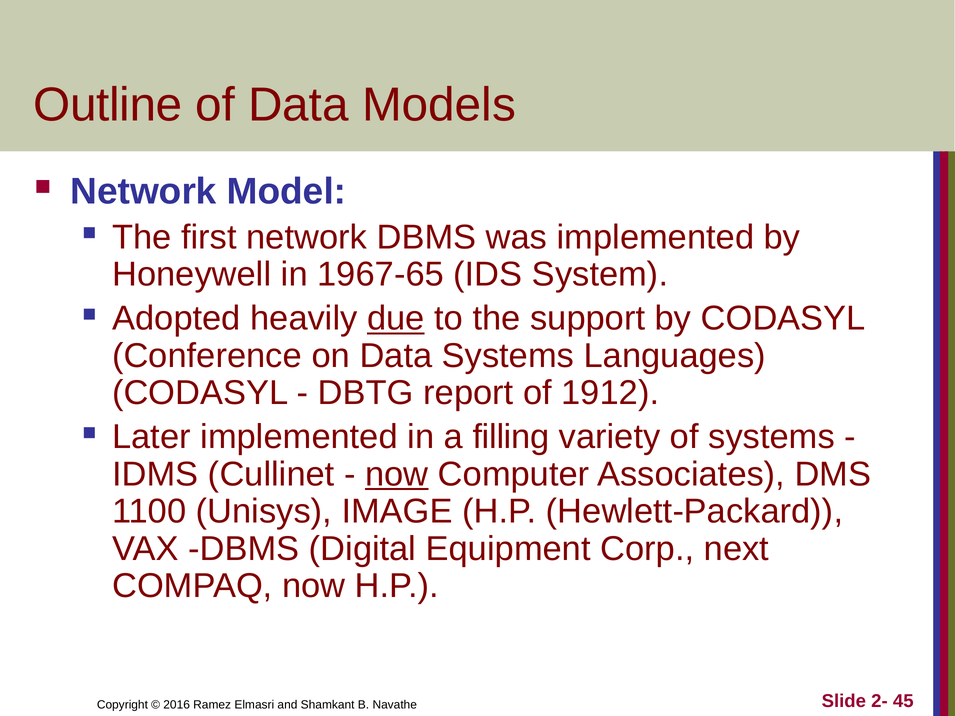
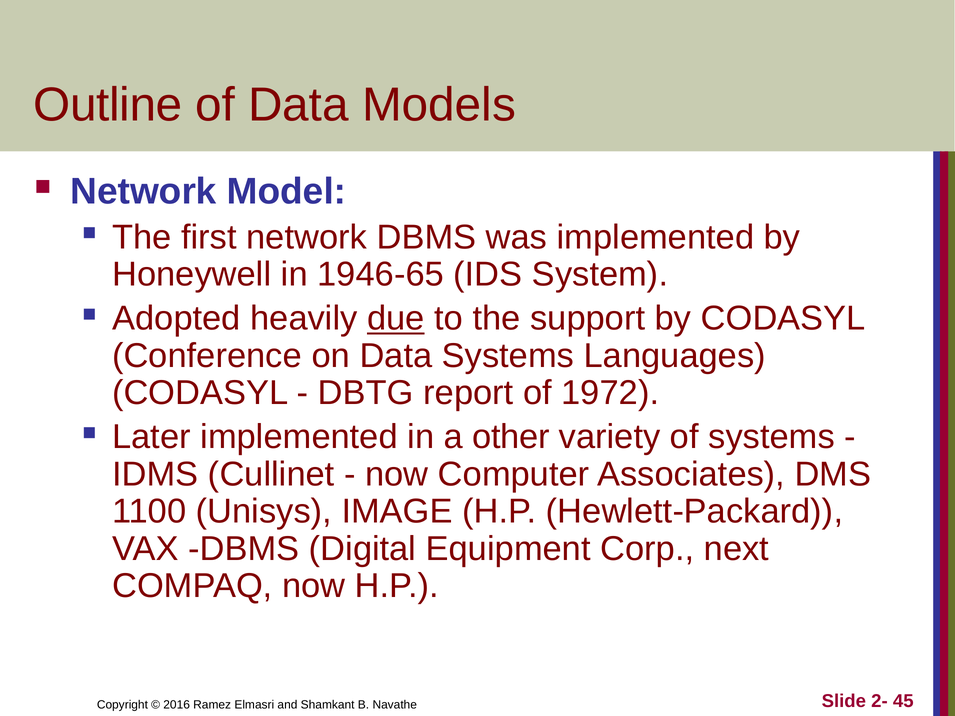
1967-65: 1967-65 -> 1946-65
1912: 1912 -> 1972
filling: filling -> other
now at (397, 474) underline: present -> none
